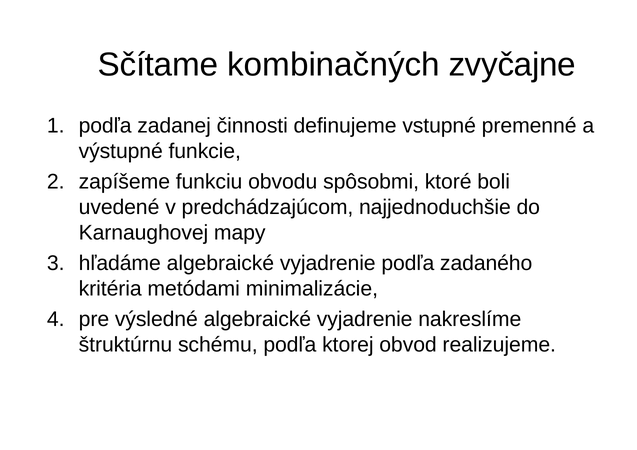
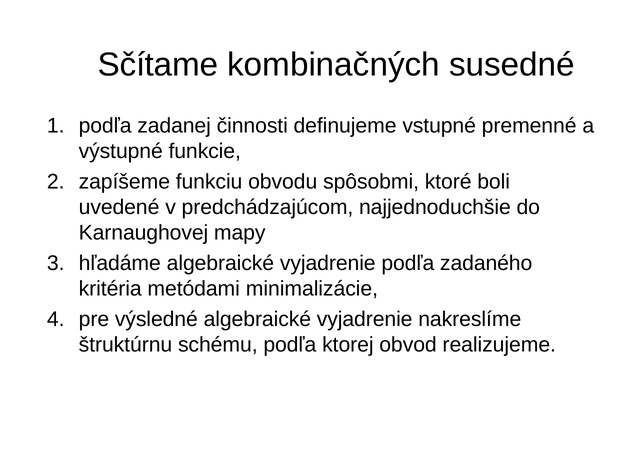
zvyčajne: zvyčajne -> susedné
